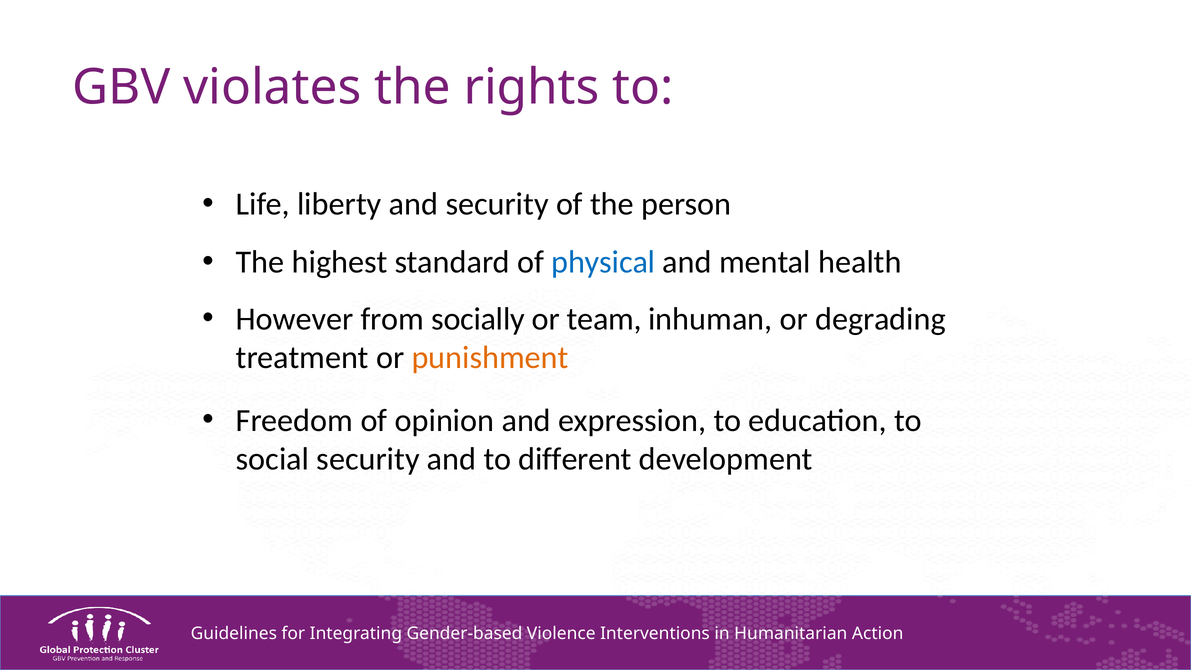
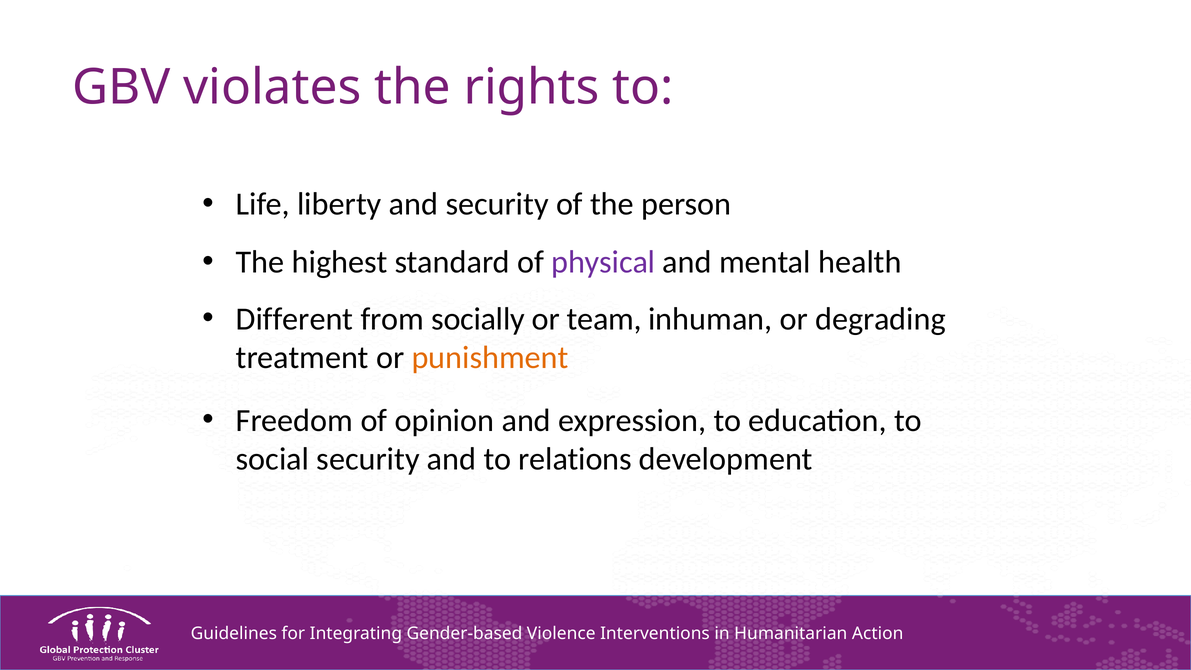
physical colour: blue -> purple
However: However -> Different
different: different -> relations
